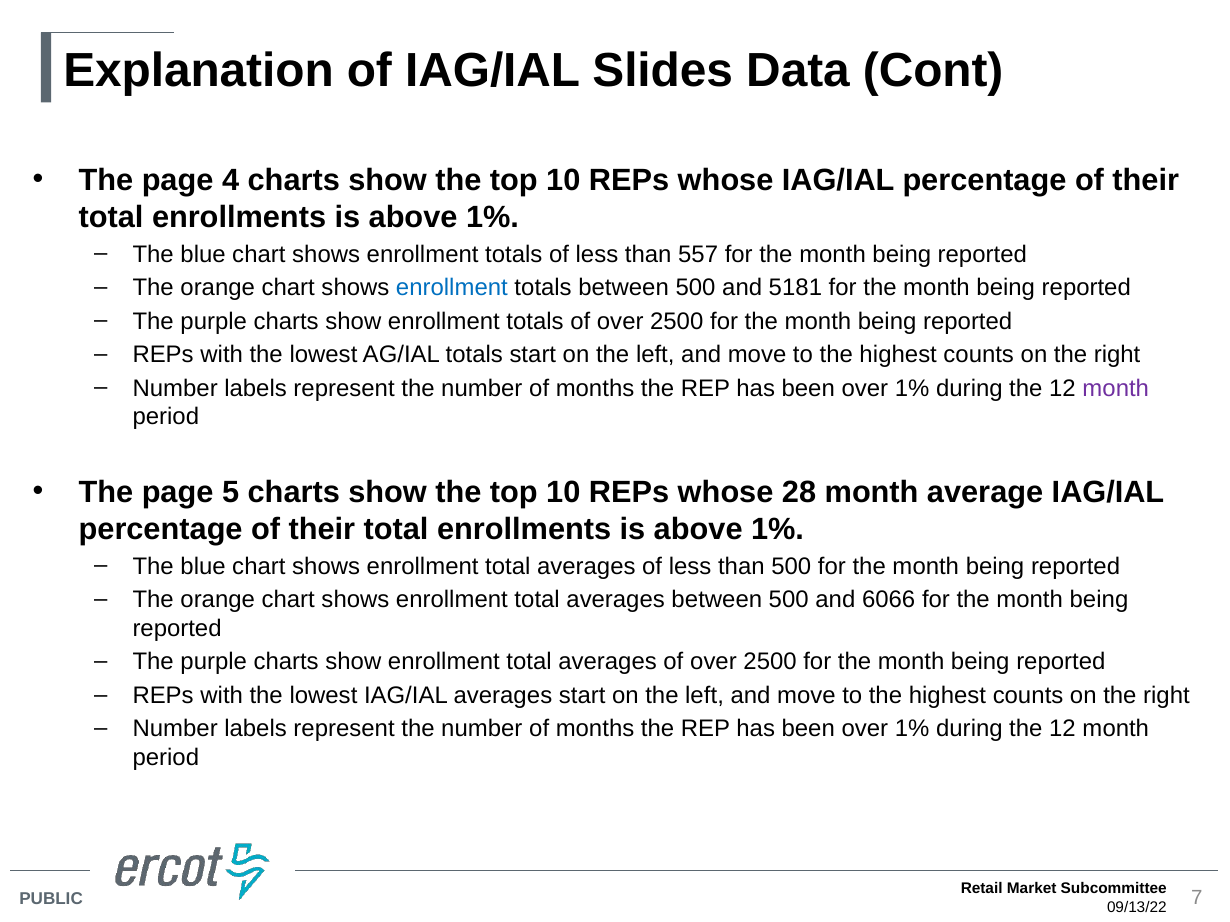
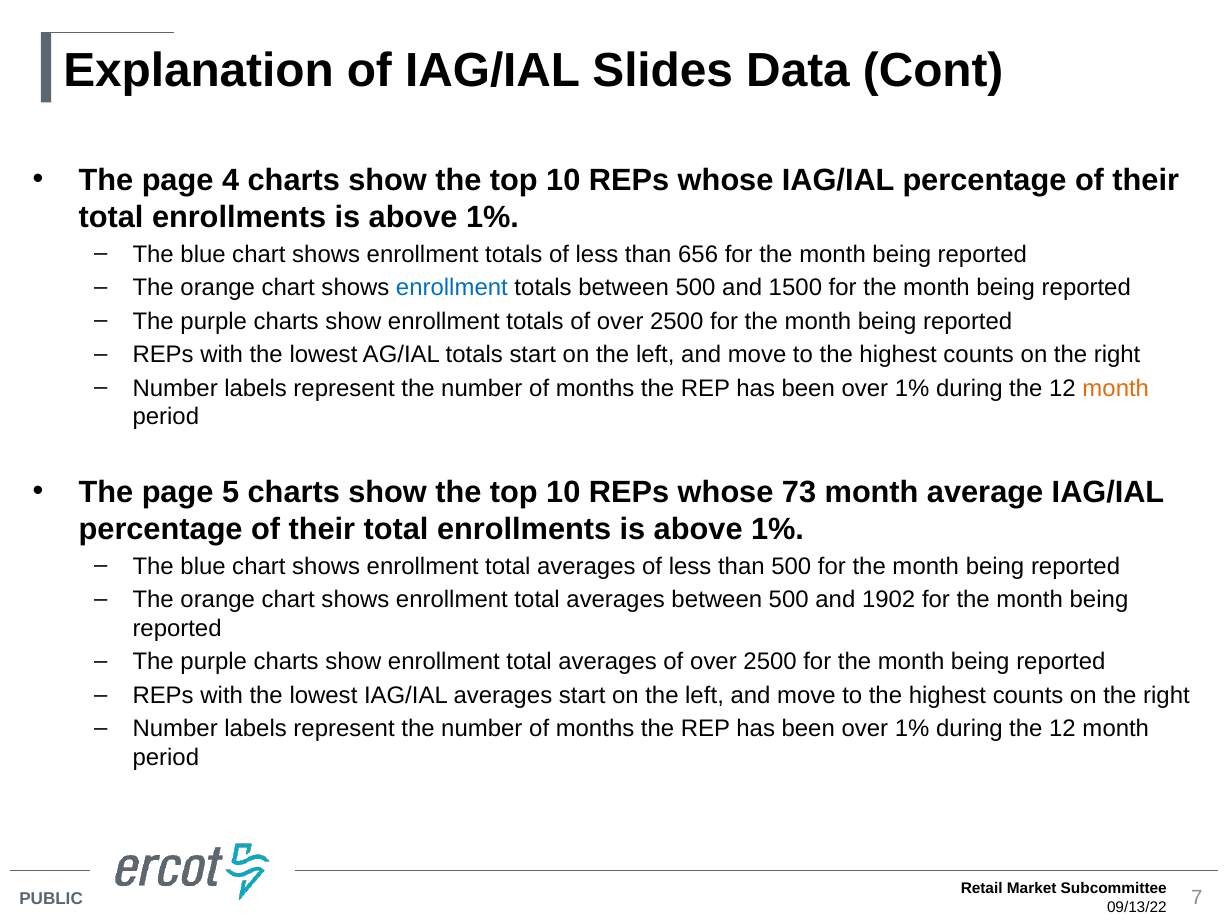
557: 557 -> 656
5181: 5181 -> 1500
month at (1116, 388) colour: purple -> orange
28: 28 -> 73
6066: 6066 -> 1902
